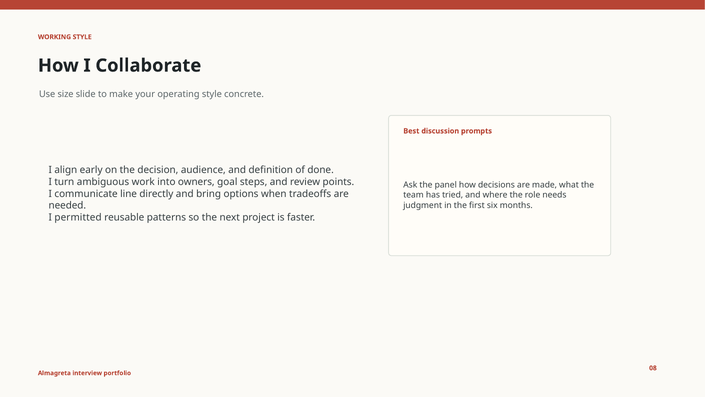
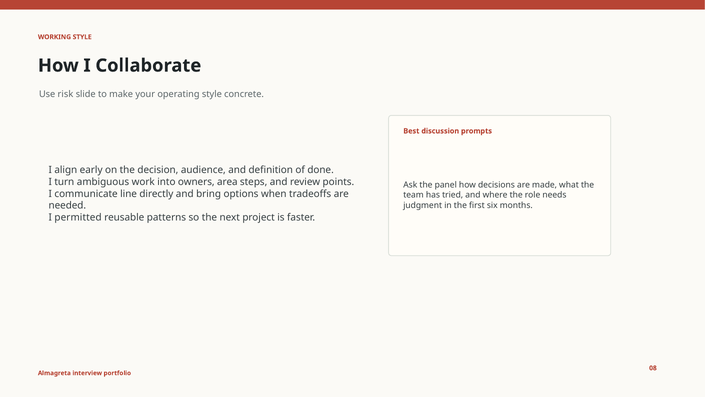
size: size -> risk
goal: goal -> area
